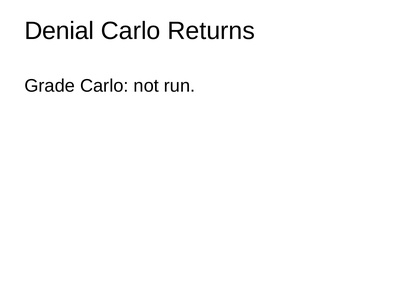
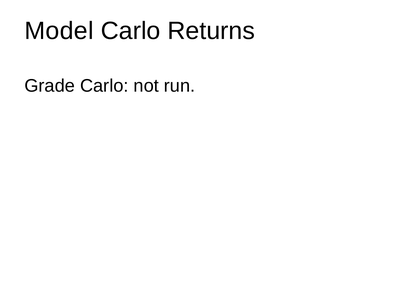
Denial: Denial -> Model
